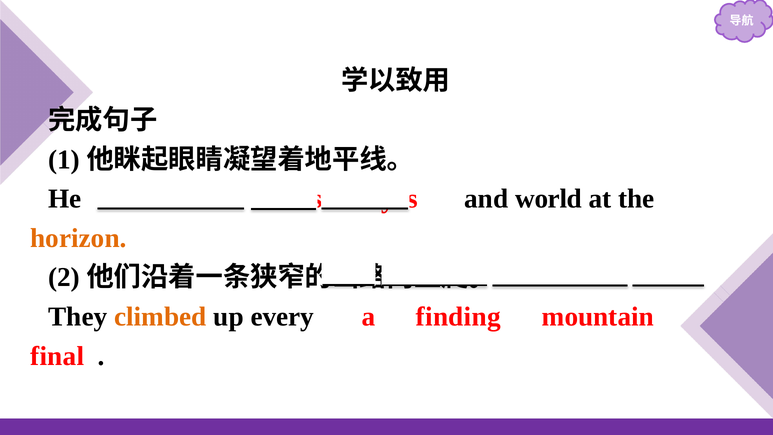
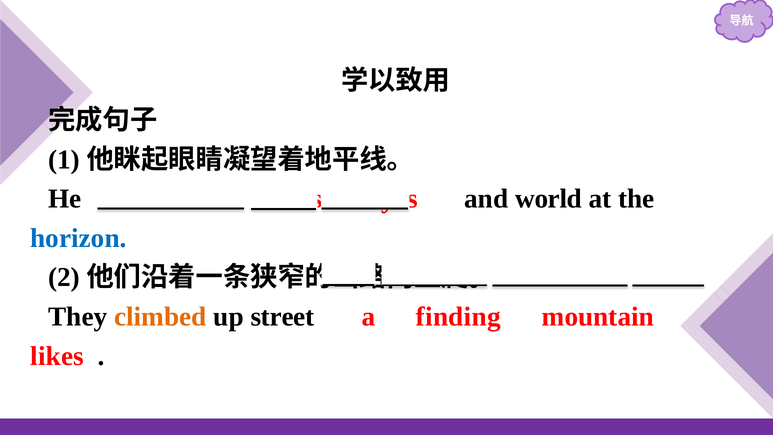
horizon colour: orange -> blue
every: every -> street
final: final -> likes
